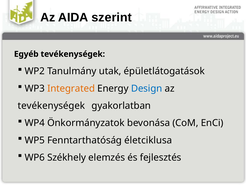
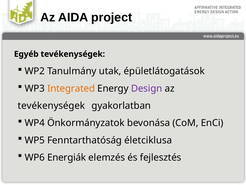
szerint: szerint -> project
Design colour: blue -> purple
Székhely: Székhely -> Energiák
